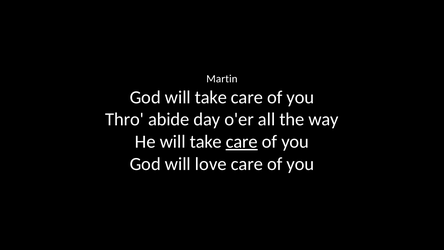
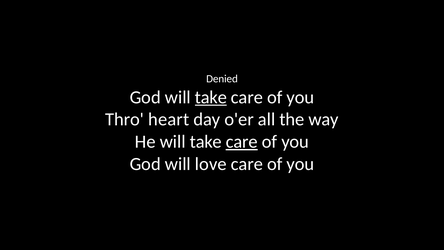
Martin: Martin -> Denied
take at (211, 97) underline: none -> present
abide: abide -> heart
